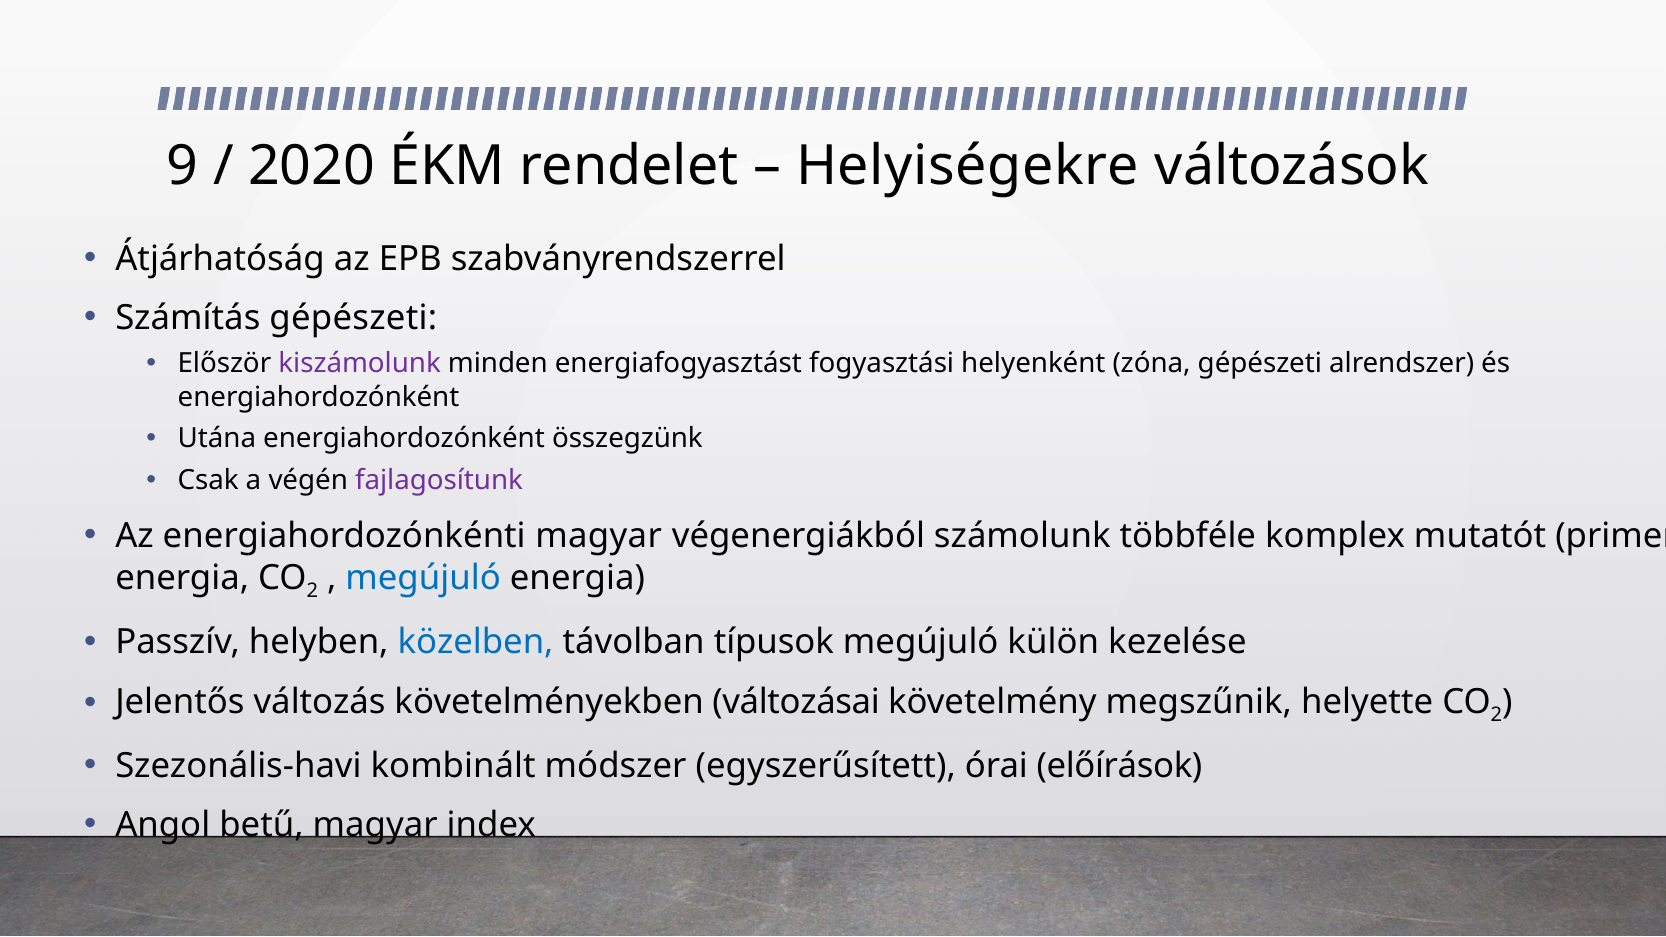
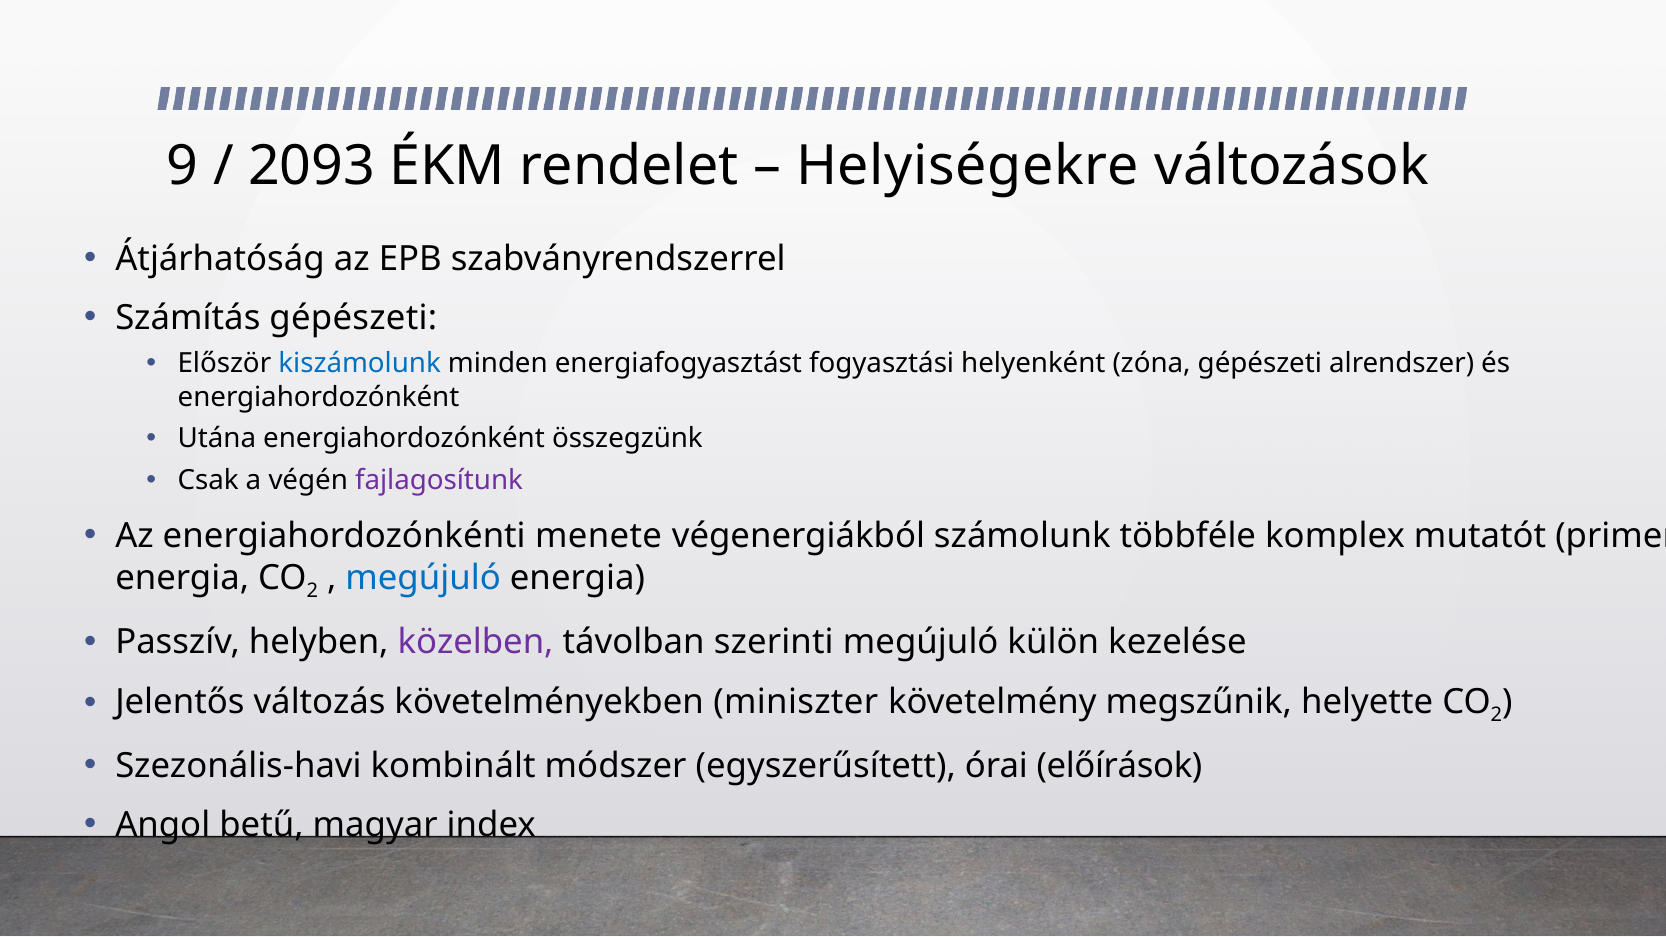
2020: 2020 -> 2093
kiszámolunk colour: purple -> blue
energiahordozónkénti magyar: magyar -> menete
közelben colour: blue -> purple
típusok: típusok -> szerinti
változásai: változásai -> miniszter
